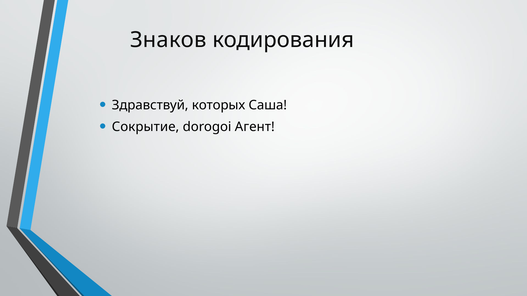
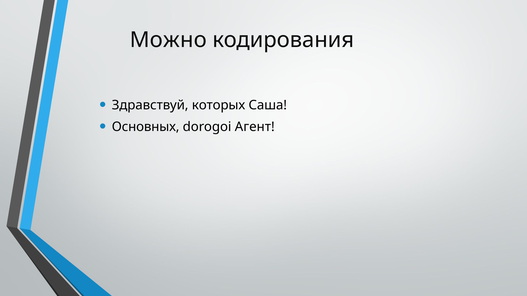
Знаков: Знаков -> Можно
Сокрытие: Сокрытие -> Основных
